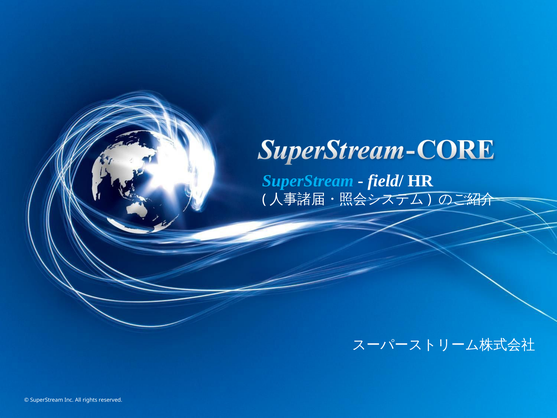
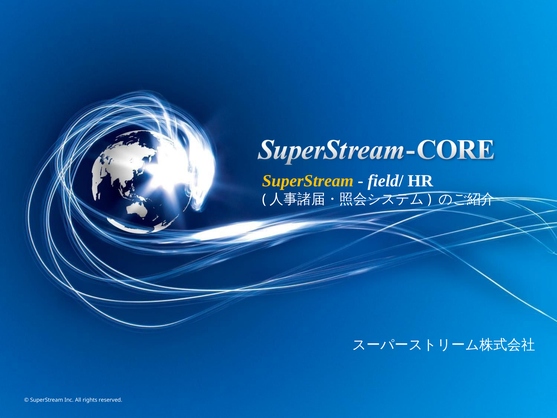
SuperStream at (308, 181) colour: light blue -> yellow
